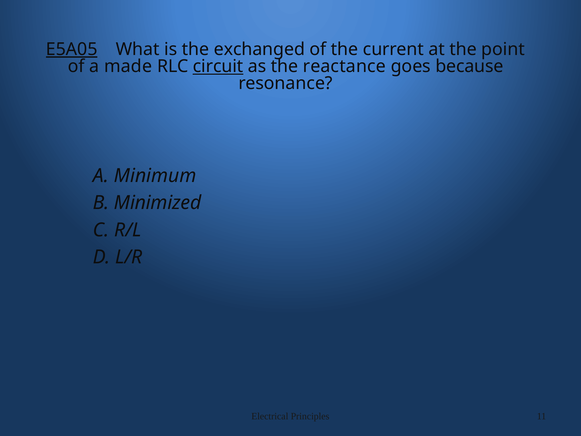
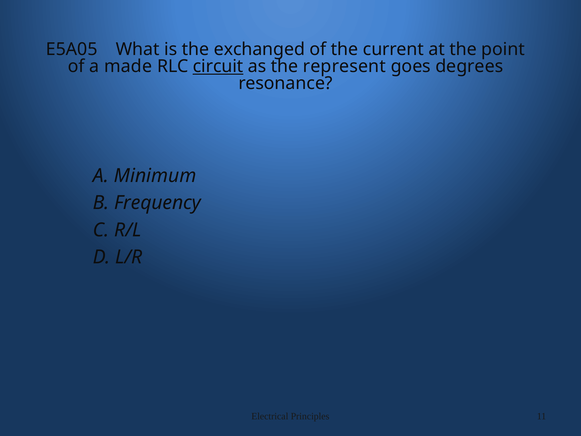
E5A05 underline: present -> none
reactance: reactance -> represent
because: because -> degrees
Minimized: Minimized -> Frequency
